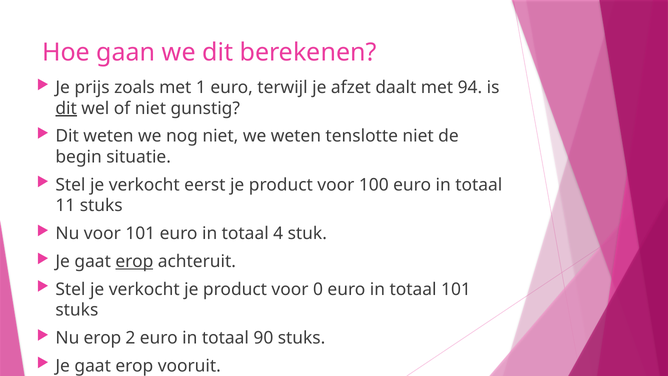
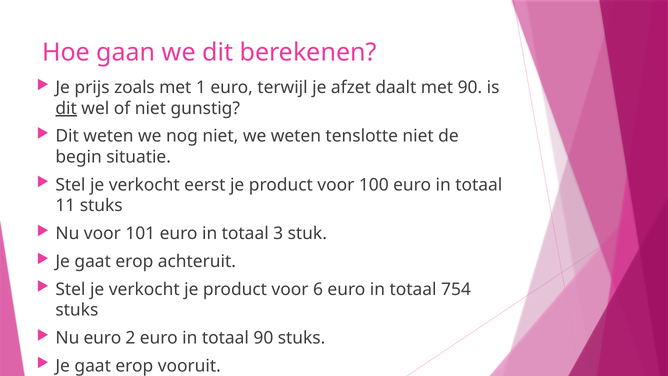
met 94: 94 -> 90
4: 4 -> 3
erop at (134, 261) underline: present -> none
0: 0 -> 6
totaal 101: 101 -> 754
Nu erop: erop -> euro
